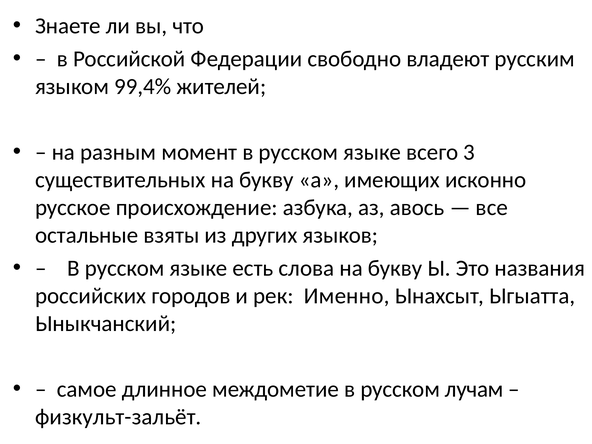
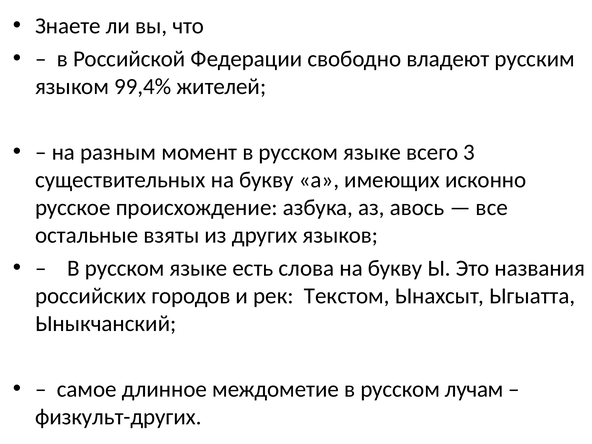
Именно: Именно -> Текстом
физкульт-зальёт: физкульт-зальёт -> физкульт-других
